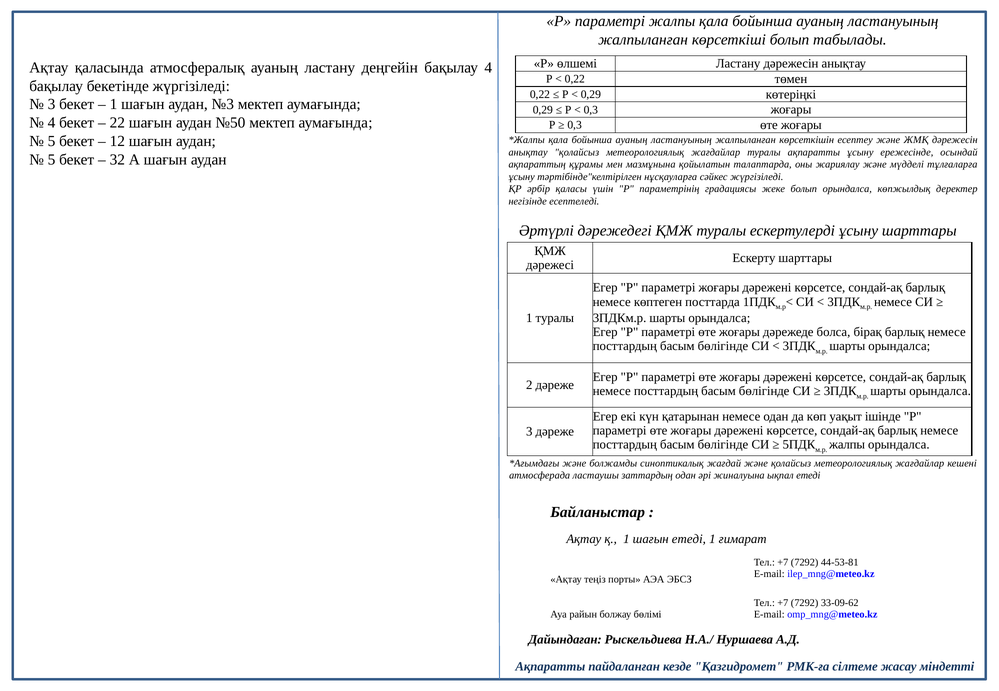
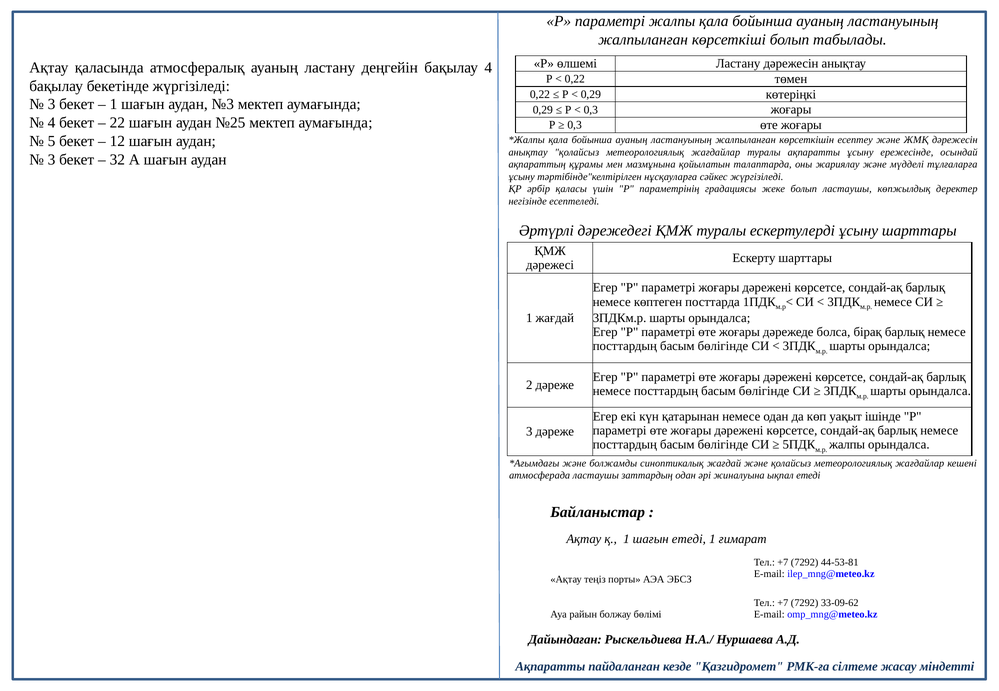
№50: №50 -> №25
5 at (52, 160): 5 -> 3
болып орындалса: орындалса -> ластаушы
1 туралы: туралы -> жағдай
